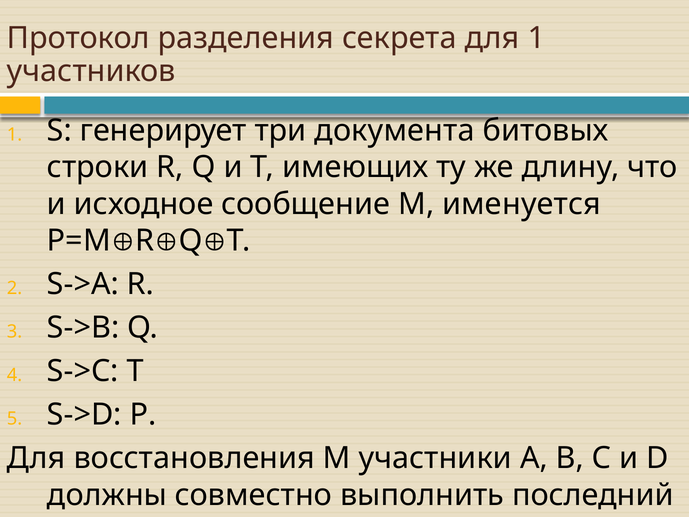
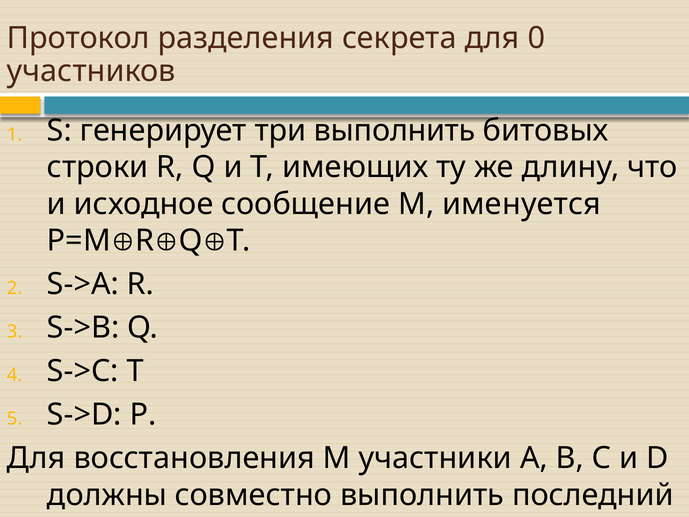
для 1: 1 -> 0
три документа: документа -> выполнить
